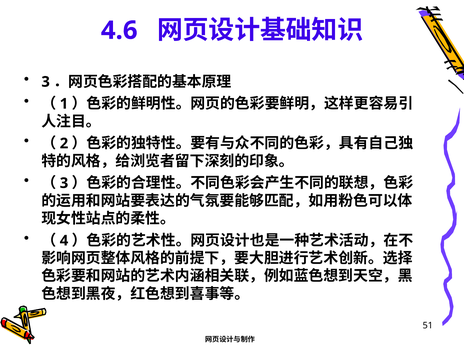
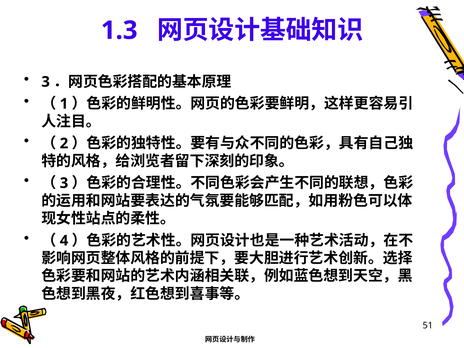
4.6: 4.6 -> 1.3
